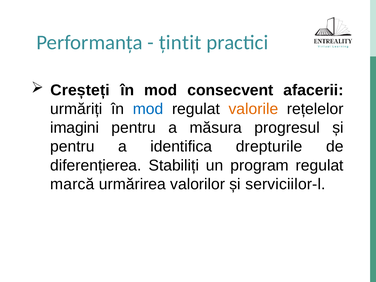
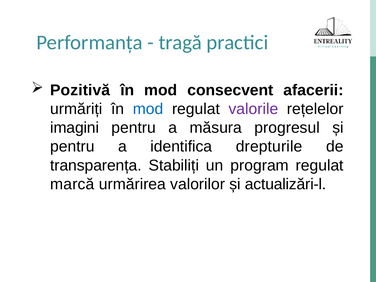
țintit: țintit -> tragă
Creșteți: Creșteți -> Pozitivă
valorile colour: orange -> purple
diferențierea: diferențierea -> transparența
serviciilor-l: serviciilor-l -> actualizări-l
